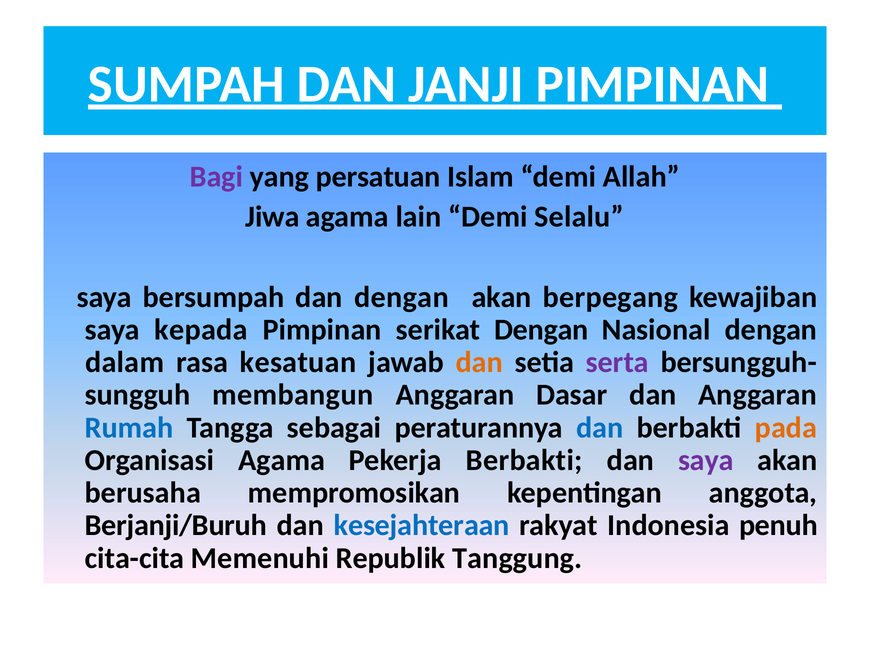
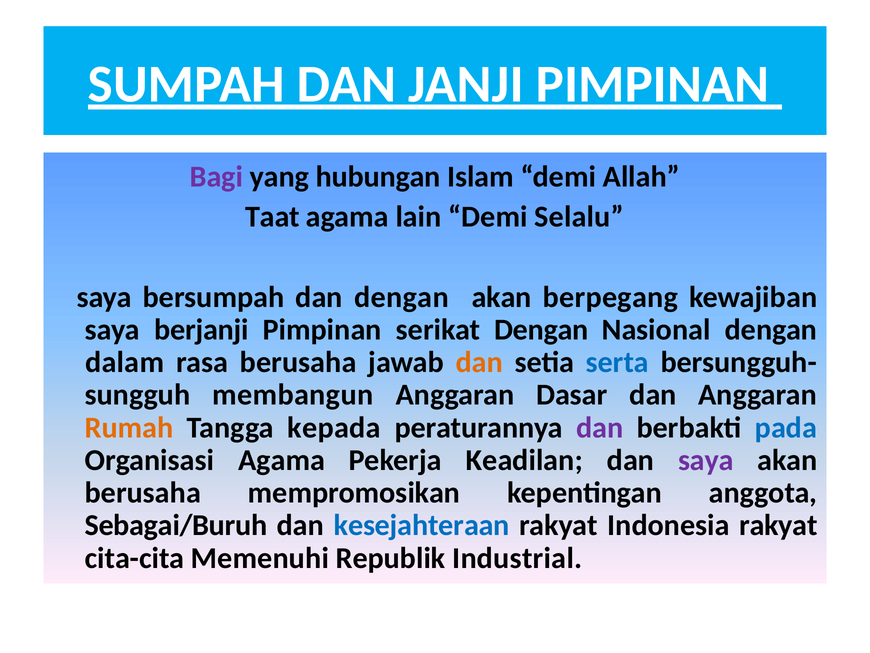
persatuan: persatuan -> hubungan
Jiwa: Jiwa -> Taat
kepada: kepada -> berjanji
rasa kesatuan: kesatuan -> berusaha
serta colour: purple -> blue
Rumah colour: blue -> orange
sebagai: sebagai -> kepada
dan at (600, 427) colour: blue -> purple
pada colour: orange -> blue
Pekerja Berbakti: Berbakti -> Keadilan
Berjanji/Buruh: Berjanji/Buruh -> Sebagai/Buruh
Indonesia penuh: penuh -> rakyat
Tanggung: Tanggung -> Industrial
